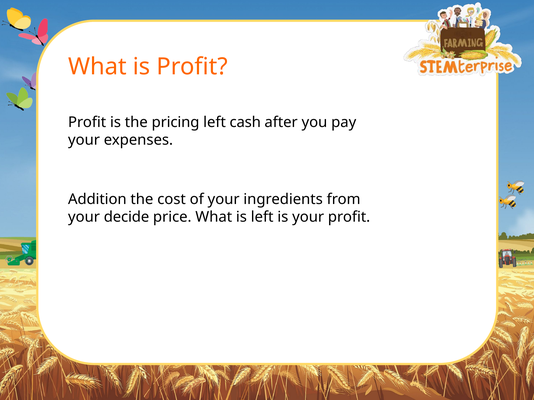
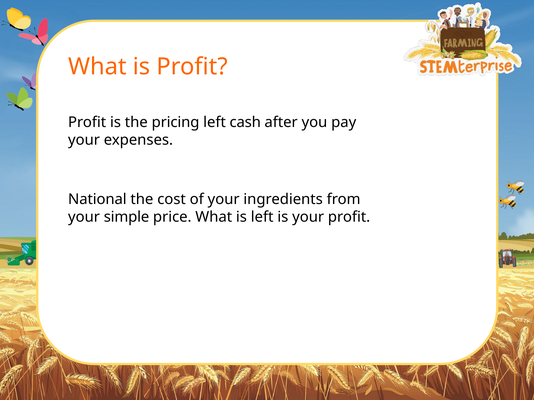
Addition: Addition -> National
decide: decide -> simple
